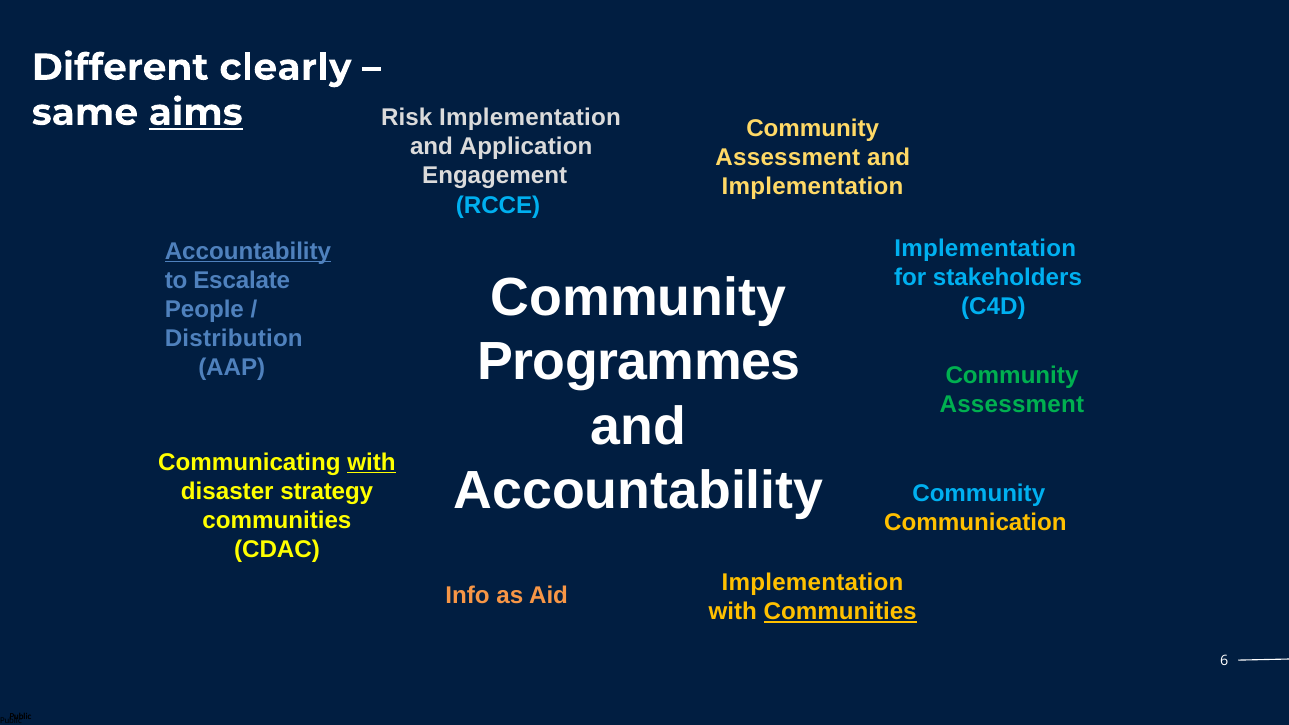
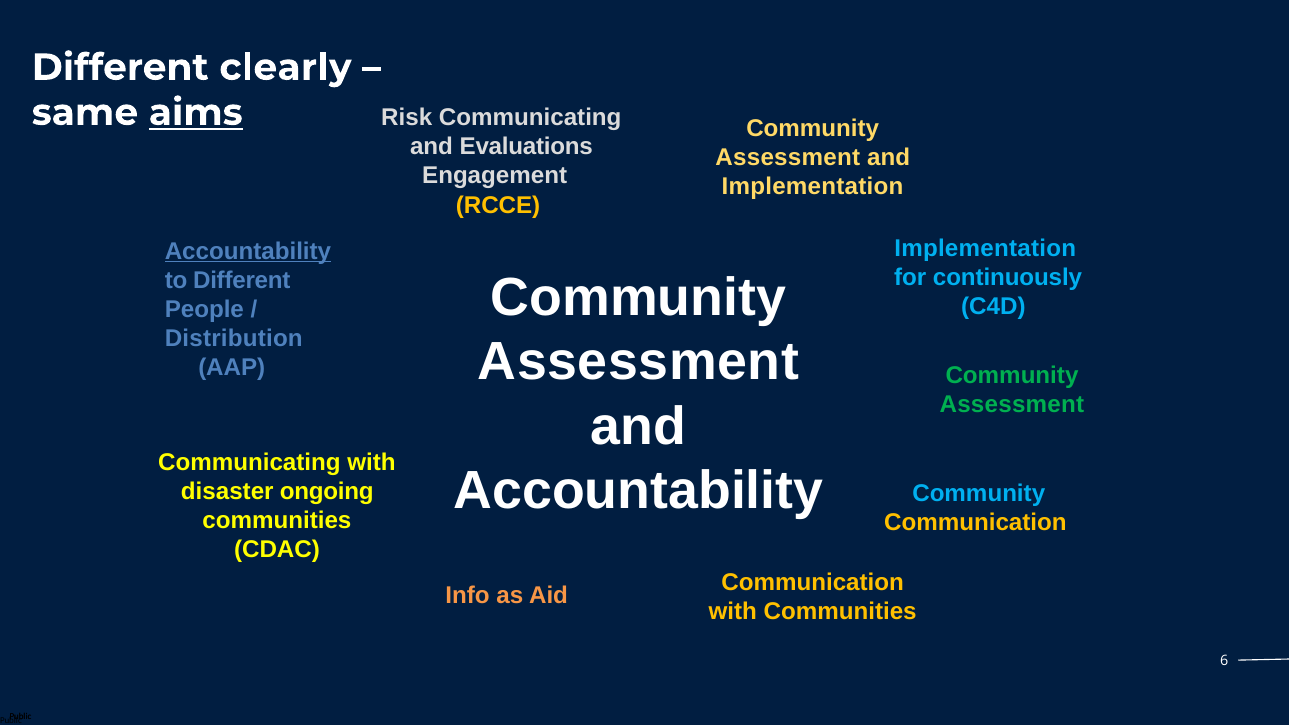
Risk Implementation: Implementation -> Communicating
Application: Application -> Evaluations
RCCE colour: light blue -> yellow
stakeholders: stakeholders -> continuously
to Escalate: Escalate -> Different
Programmes at (639, 362): Programmes -> Assessment
with at (372, 462) underline: present -> none
strategy: strategy -> ongoing
Implementation at (813, 583): Implementation -> Communication
Communities at (840, 612) underline: present -> none
